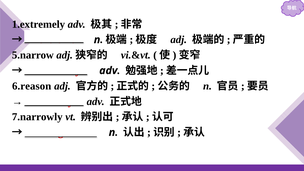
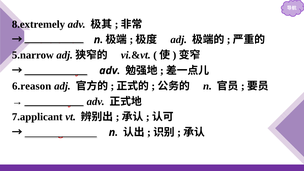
1.extremely: 1.extremely -> 8.extremely
7.narrowly: 7.narrowly -> 7.applicant
